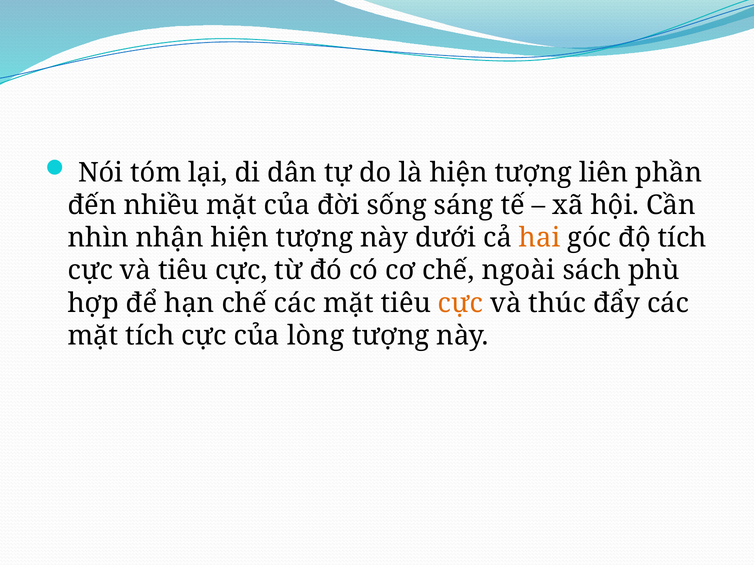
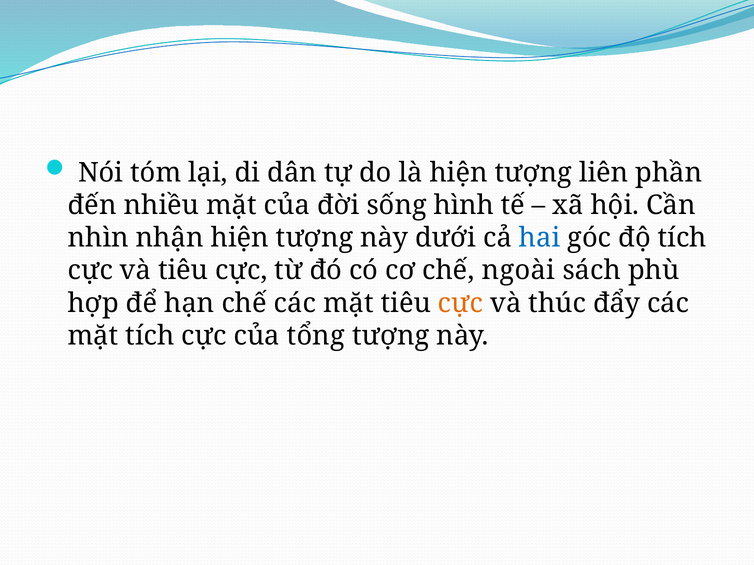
sáng: sáng -> hình
hai colour: orange -> blue
lòng: lòng -> tổng
